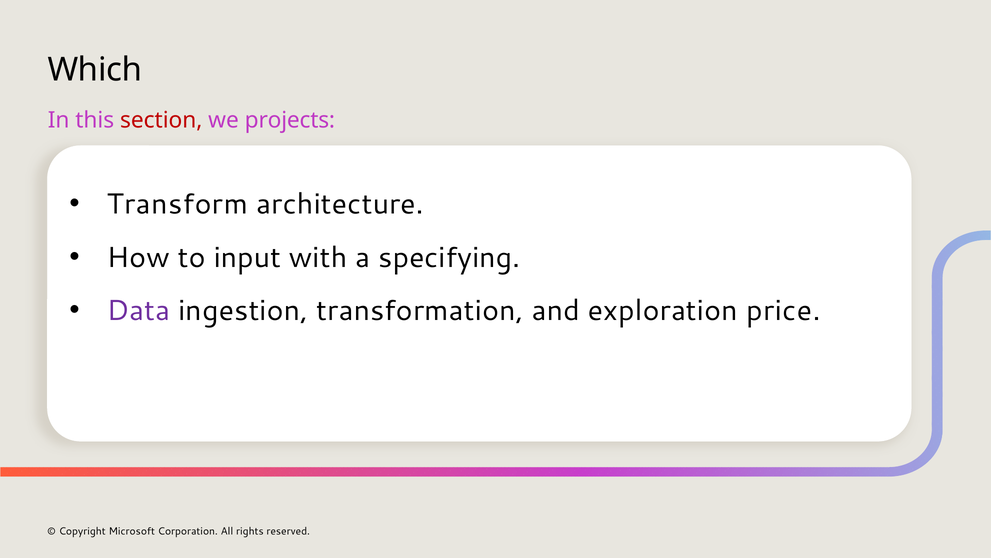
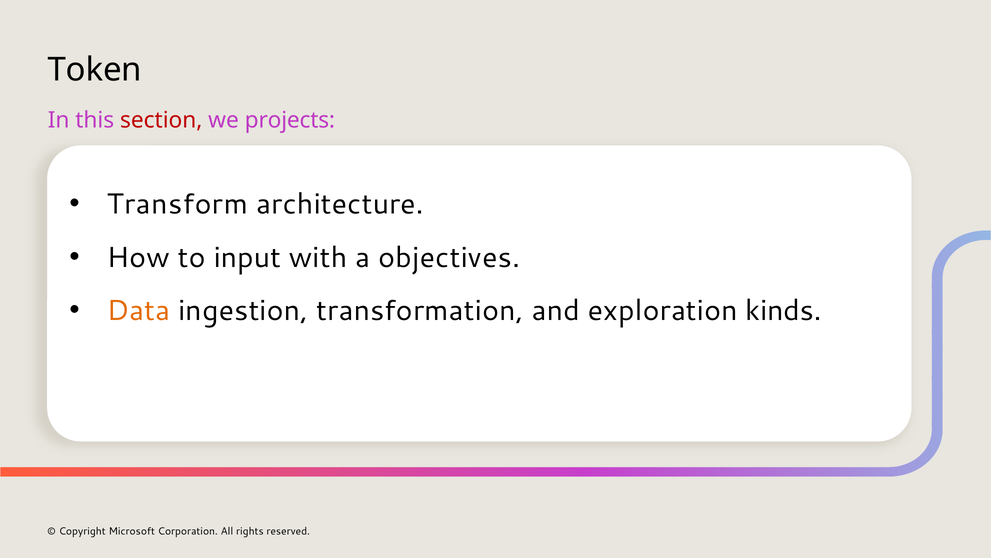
Which: Which -> Token
specifying: specifying -> objectives
Data colour: purple -> orange
price: price -> kinds
